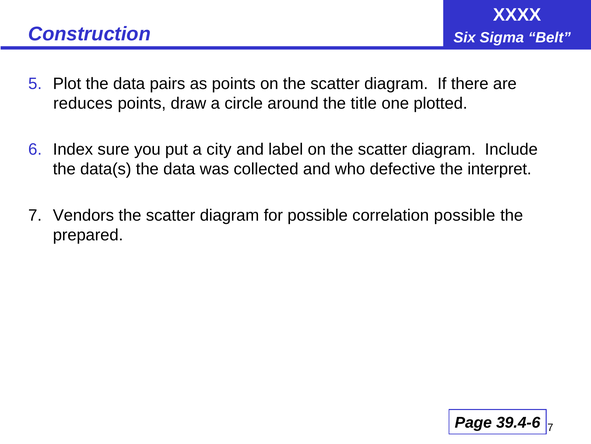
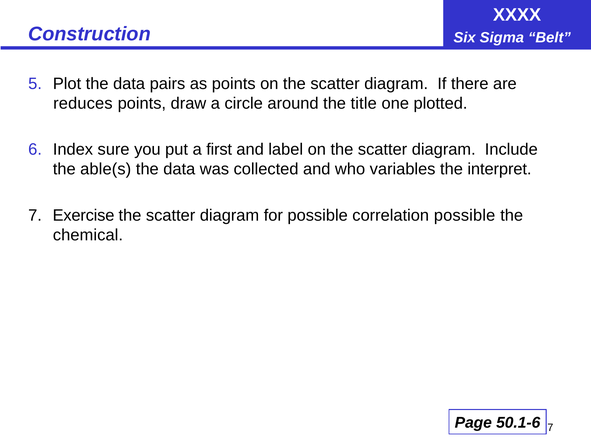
city: city -> first
data(s: data(s -> able(s
defective: defective -> variables
Vendors: Vendors -> Exercise
prepared: prepared -> chemical
39.4-6: 39.4-6 -> 50.1-6
